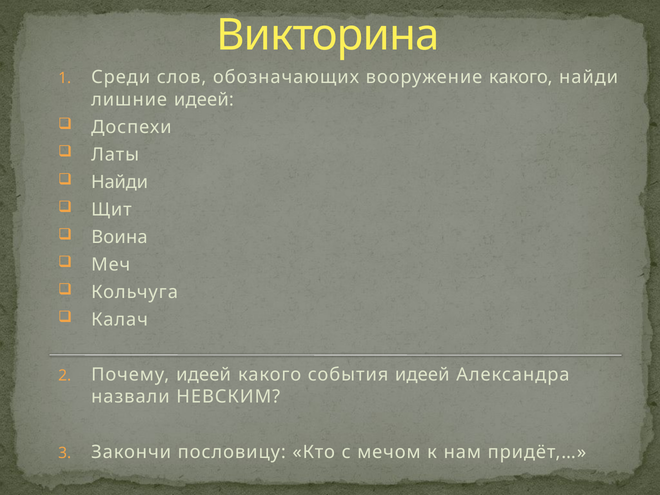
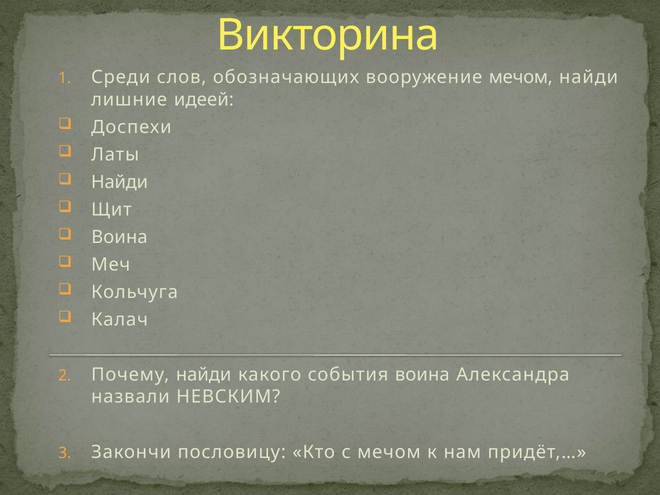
вооружение какого: какого -> мечом
Почему идеей: идеей -> найди
события идеей: идеей -> воина
